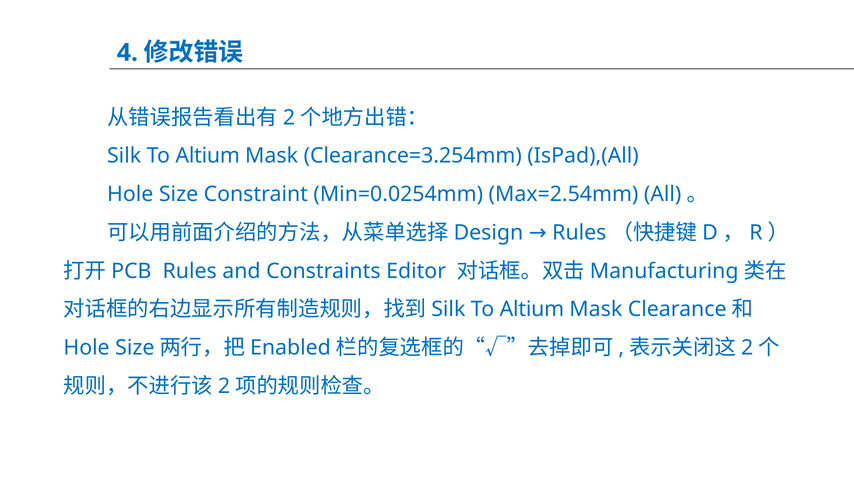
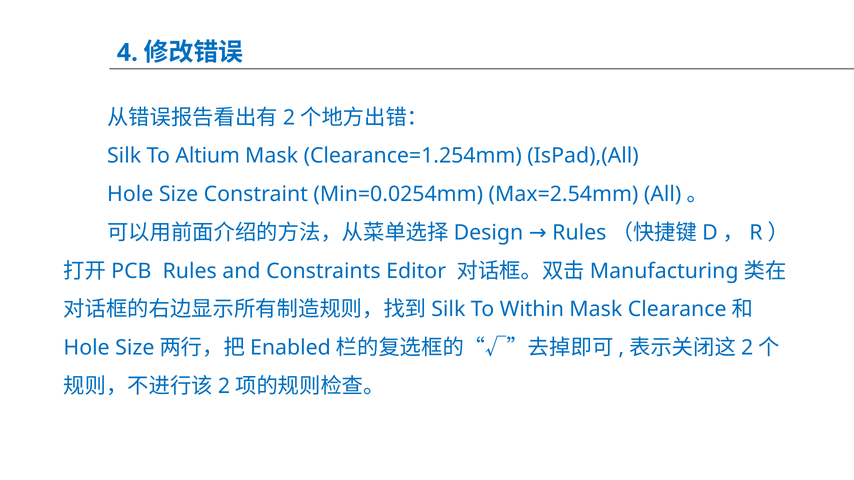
Clearance=3.254mm: Clearance=3.254mm -> Clearance=1.254mm
Altium at (532, 310): Altium -> Within
